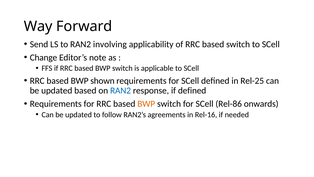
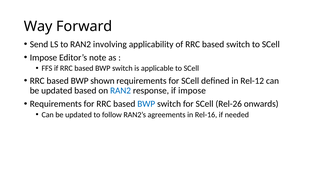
Change at (44, 57): Change -> Impose
Rel-25: Rel-25 -> Rel-12
if defined: defined -> impose
BWP at (146, 104) colour: orange -> blue
Rel-86: Rel-86 -> Rel-26
